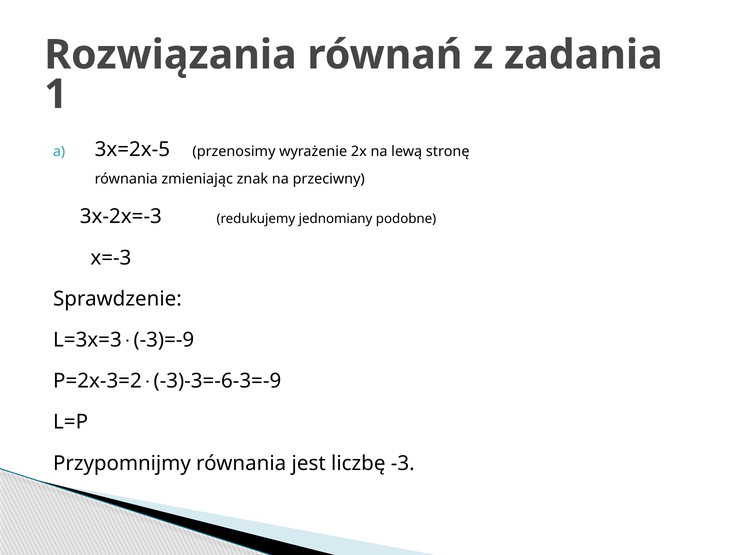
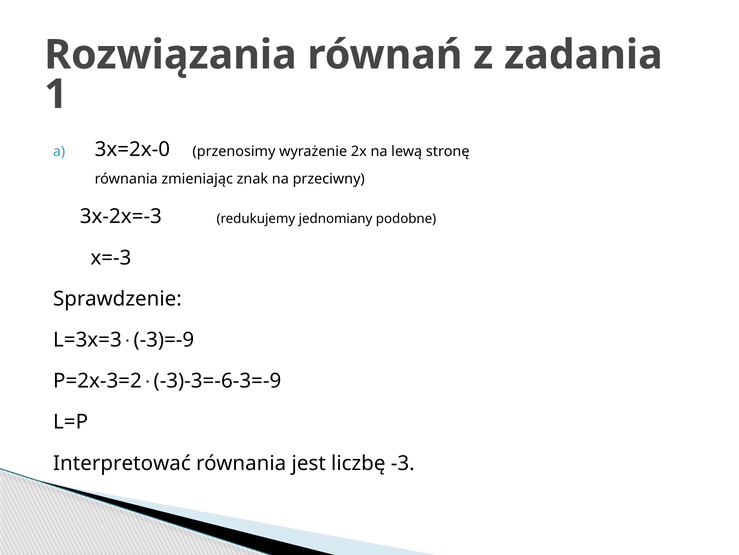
3x=2x-5: 3x=2x-5 -> 3x=2x-0
Przypomnijmy: Przypomnijmy -> Interpretować
